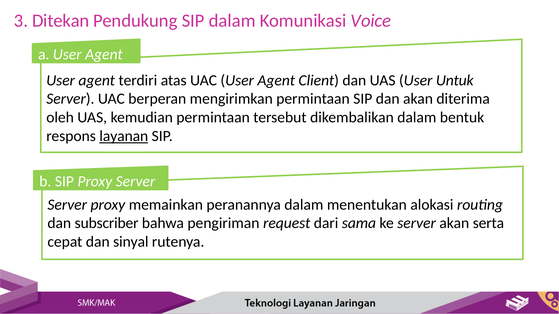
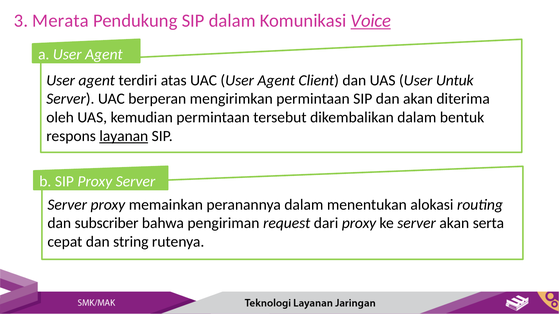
Ditekan: Ditekan -> Merata
Voice underline: none -> present
dari sama: sama -> proxy
sinyal: sinyal -> string
